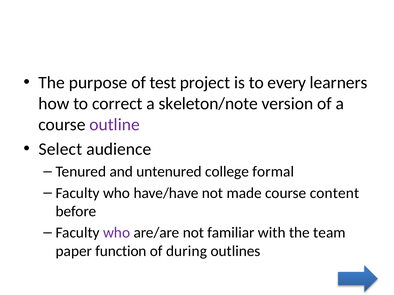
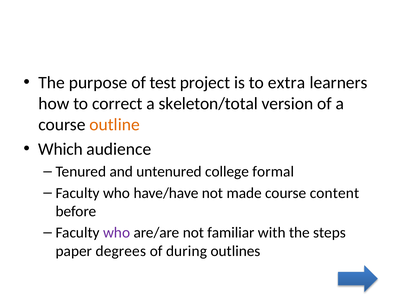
every: every -> extra
skeleton/note: skeleton/note -> skeleton/total
outline colour: purple -> orange
Select: Select -> Which
team: team -> steps
function: function -> degrees
